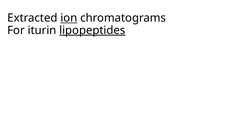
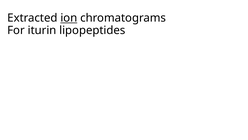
lipopeptides underline: present -> none
